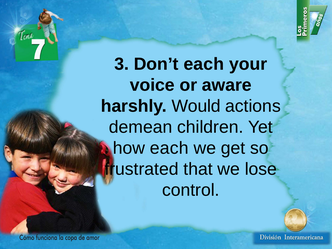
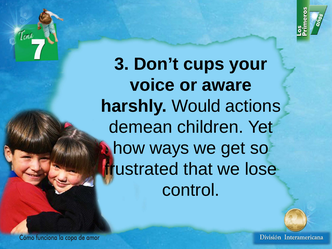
Don’t each: each -> cups
how each: each -> ways
